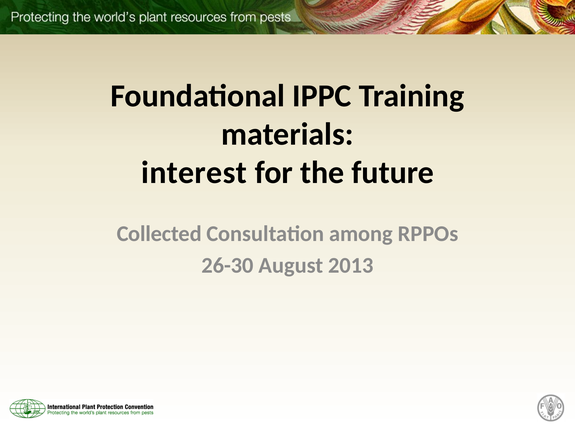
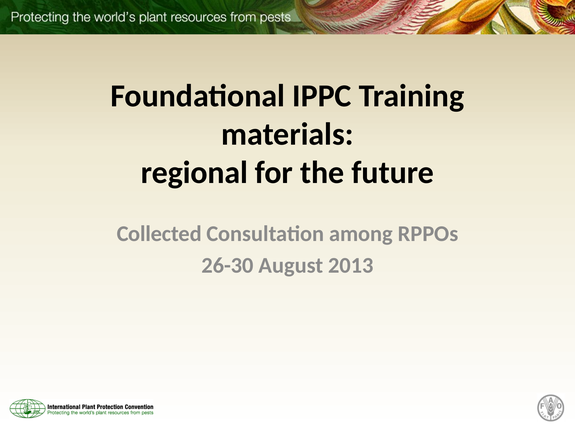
interest: interest -> regional
